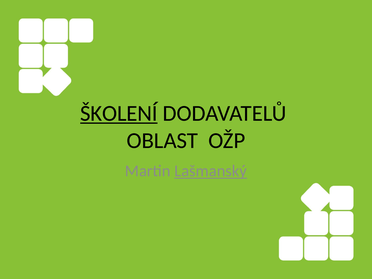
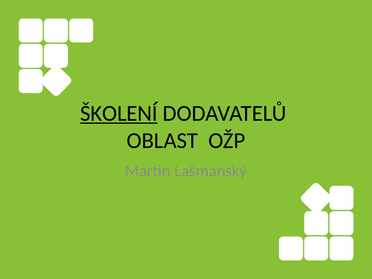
Lašmanský underline: present -> none
